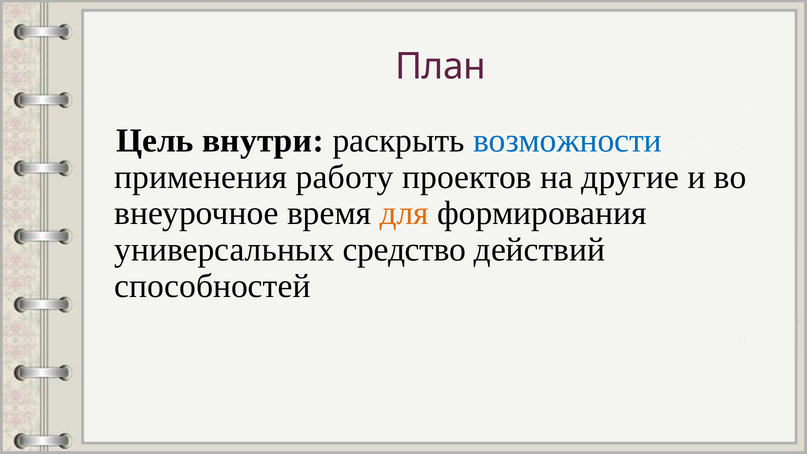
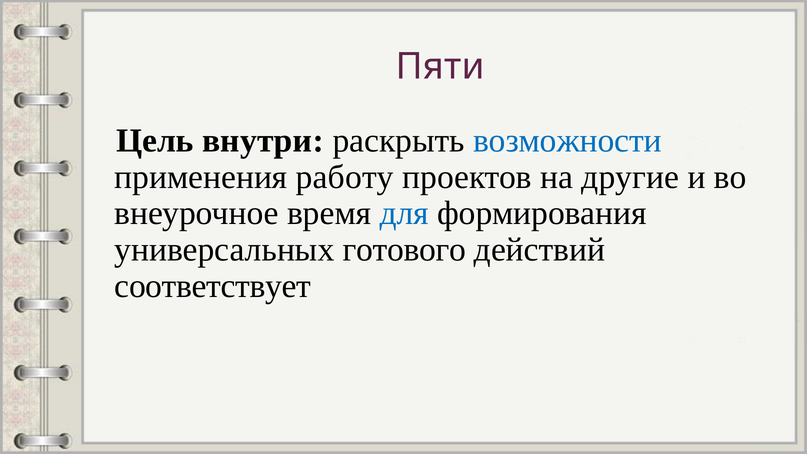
План: План -> Пяти
для colour: orange -> blue
средство: средство -> готового
способностей: способностей -> соответствует
